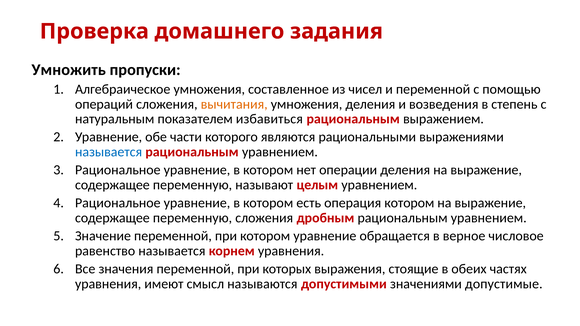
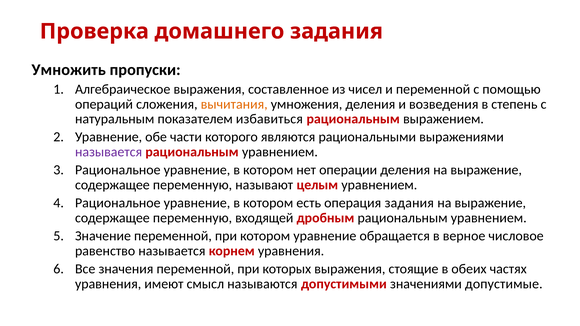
Алгебраическое умножения: умножения -> выражения
называется at (109, 152) colour: blue -> purple
операция котором: котором -> задания
переменную сложения: сложения -> входящей
